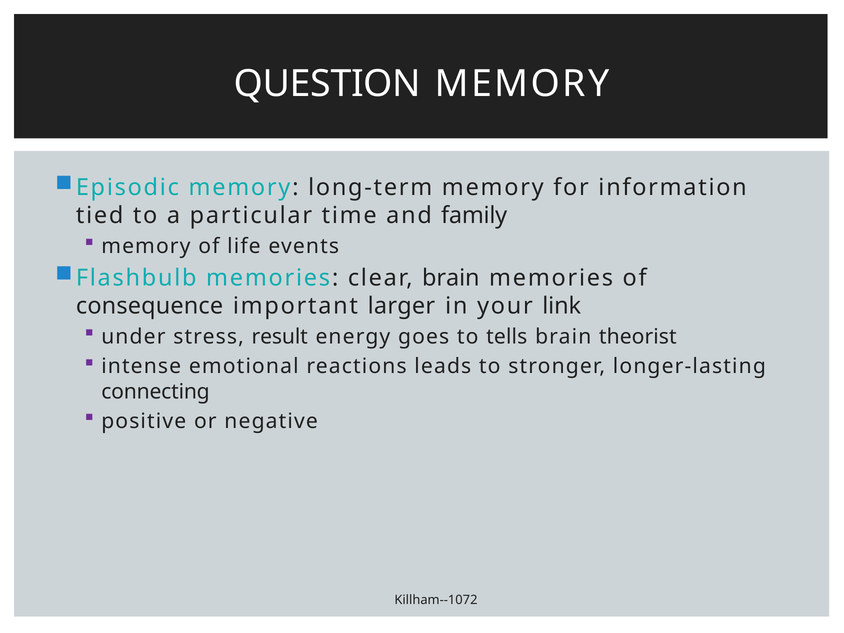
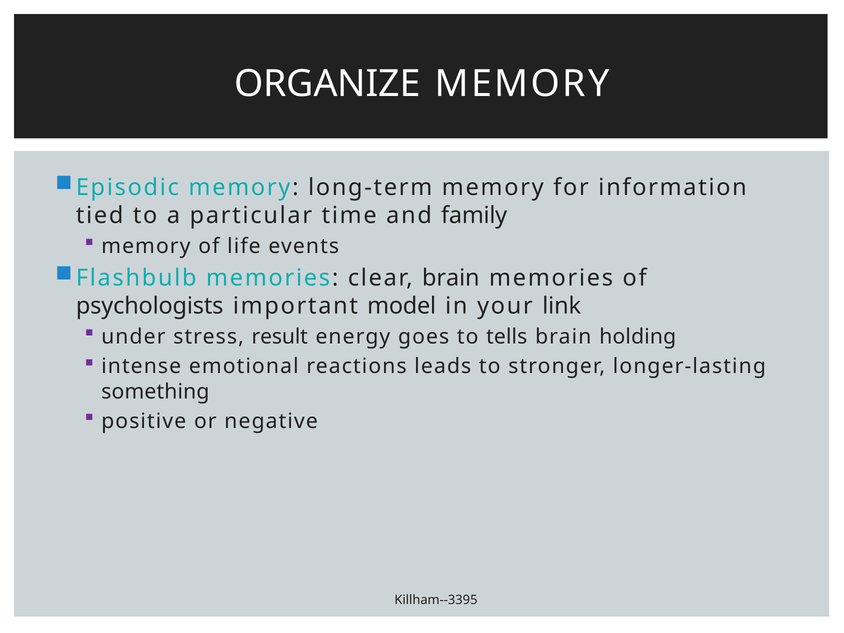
QUESTION: QUESTION -> ORGANIZE
consequence: consequence -> psychologists
larger: larger -> model
theorist: theorist -> holding
connecting: connecting -> something
Killham--1072: Killham--1072 -> Killham--3395
